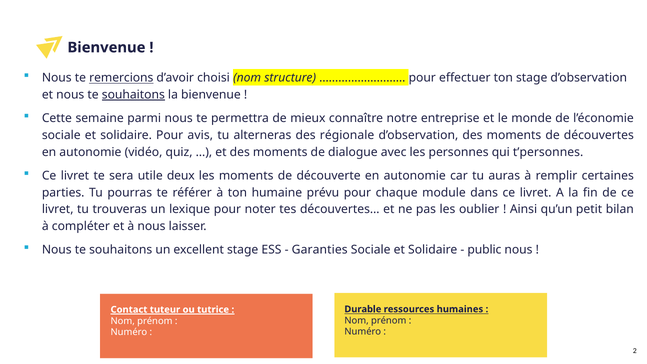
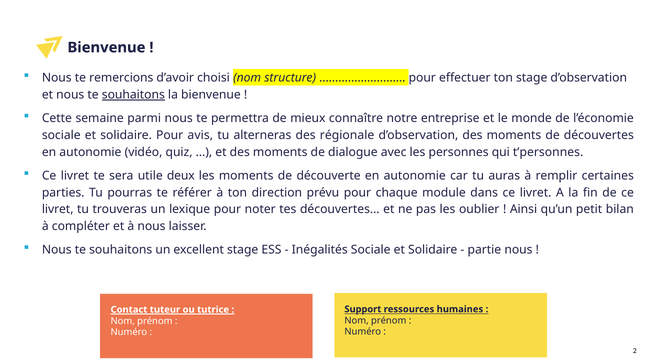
remercions underline: present -> none
humaine: humaine -> direction
Garanties: Garanties -> Inégalités
public: public -> partie
Durable: Durable -> Support
